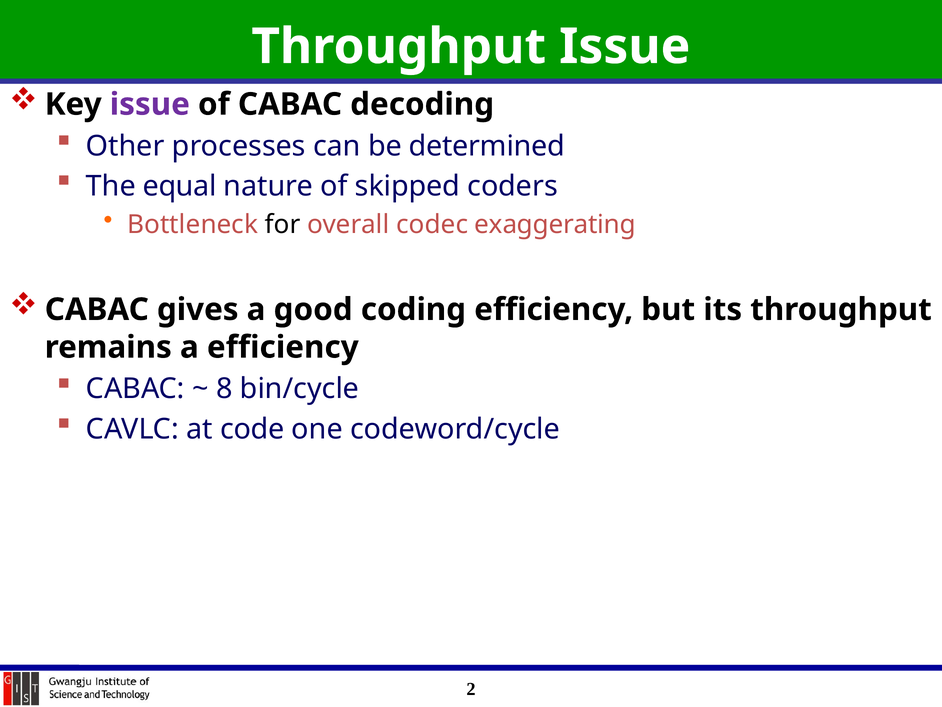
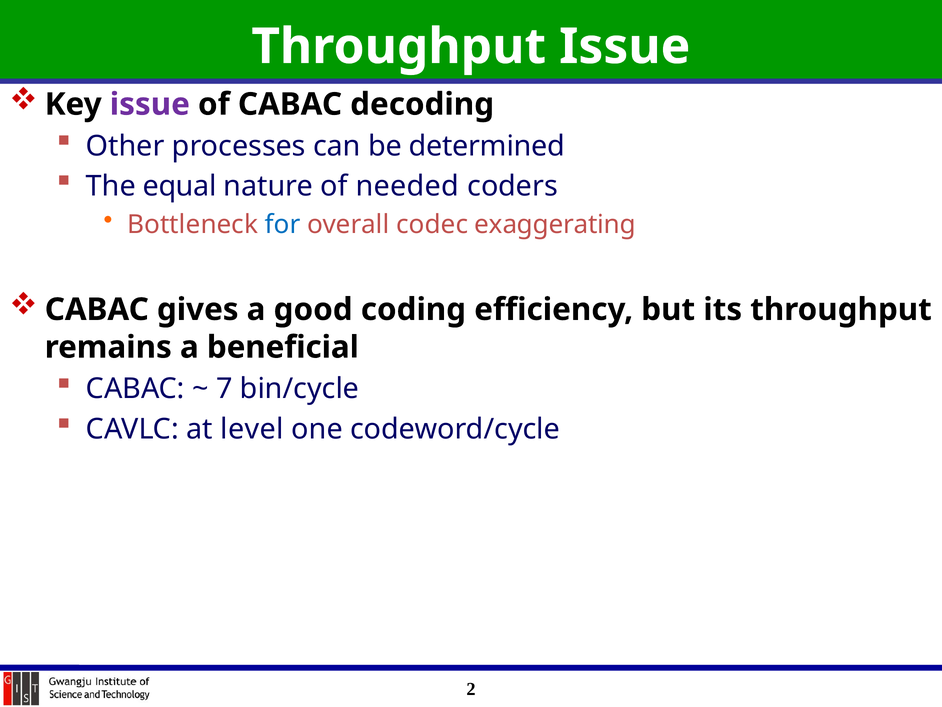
skipped: skipped -> needed
for colour: black -> blue
a efficiency: efficiency -> beneficial
8: 8 -> 7
code: code -> level
